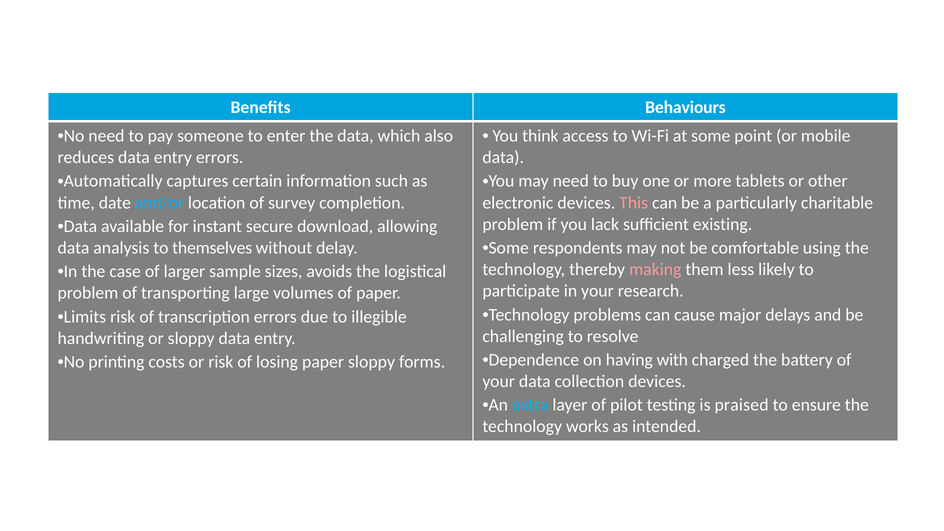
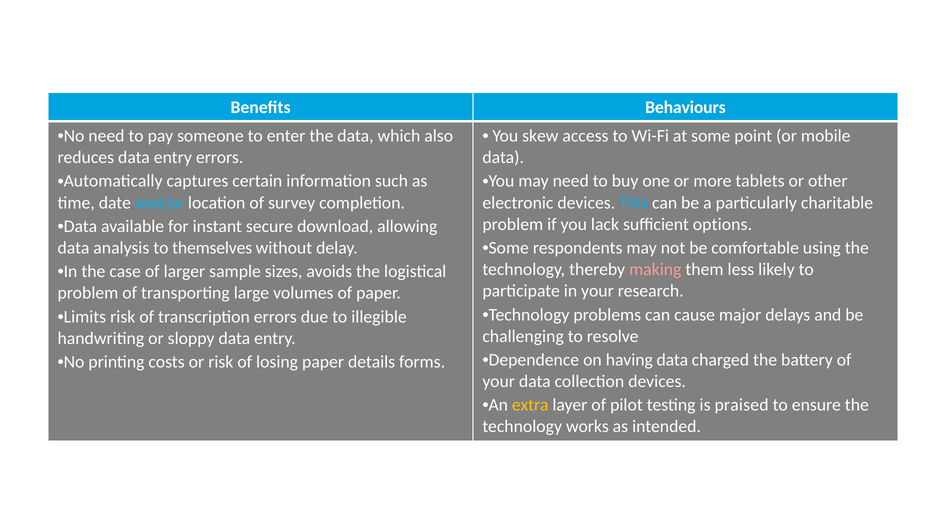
think: think -> skew
This colour: pink -> light blue
existing: existing -> options
having with: with -> data
paper sloppy: sloppy -> details
extra colour: light blue -> yellow
